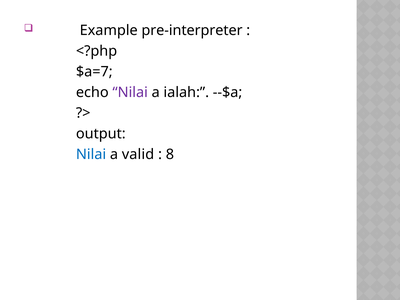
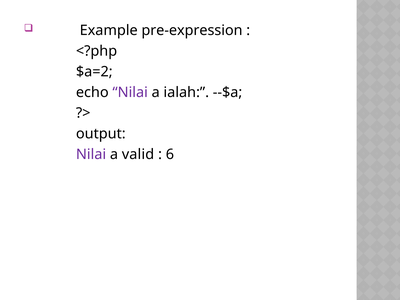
pre-interpreter: pre-interpreter -> pre-expression
$a=7: $a=7 -> $a=2
Nilai at (91, 154) colour: blue -> purple
8: 8 -> 6
